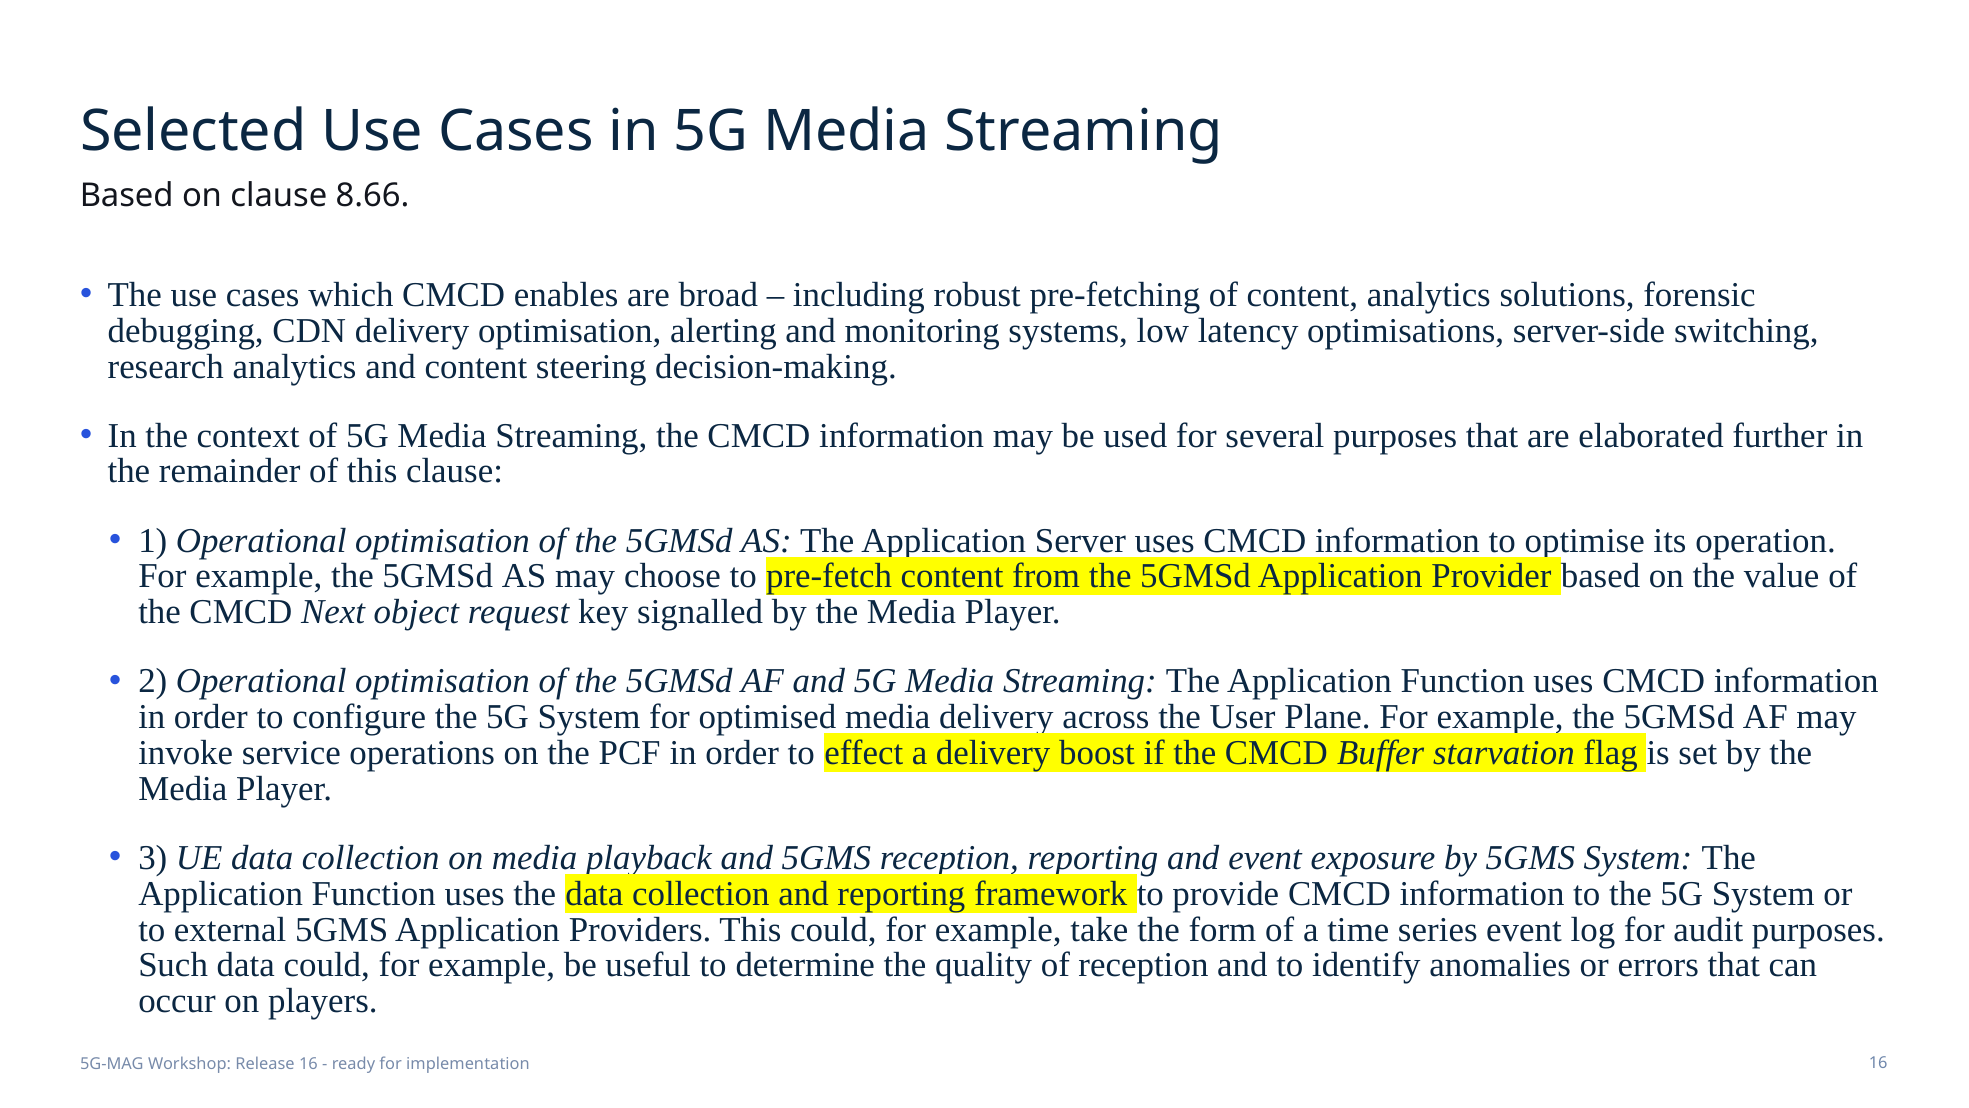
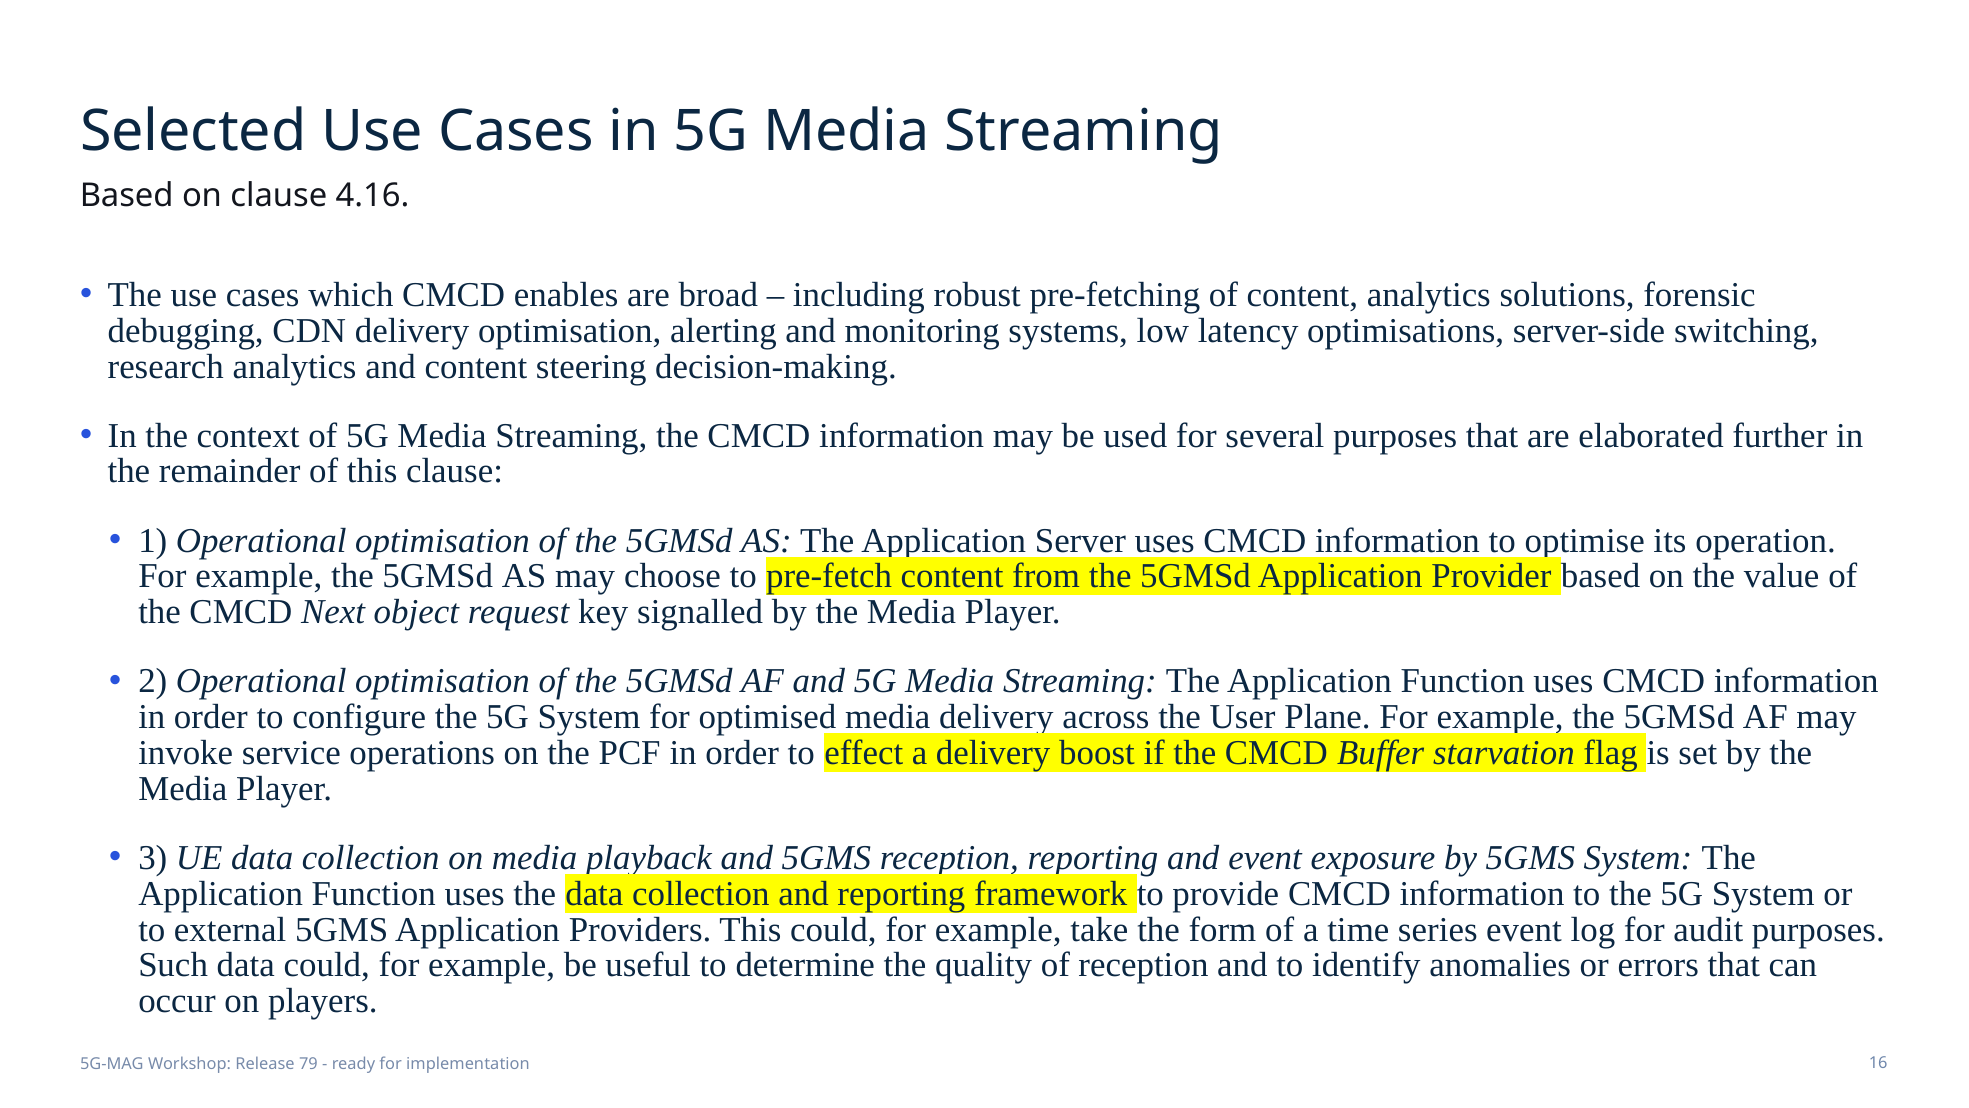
8.66: 8.66 -> 4.16
Release 16: 16 -> 79
